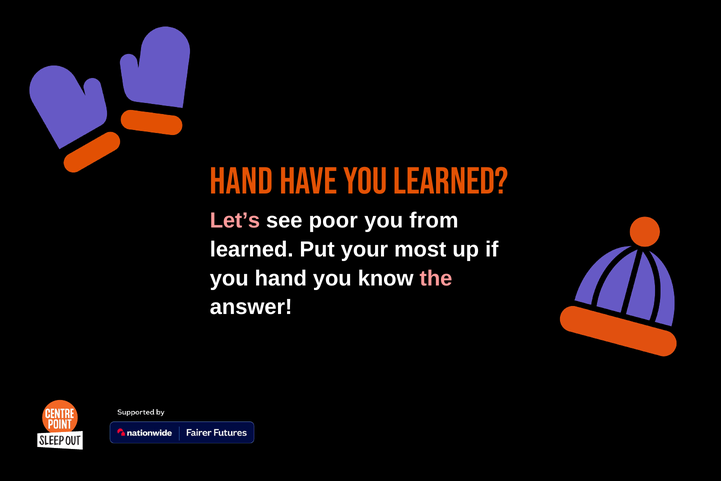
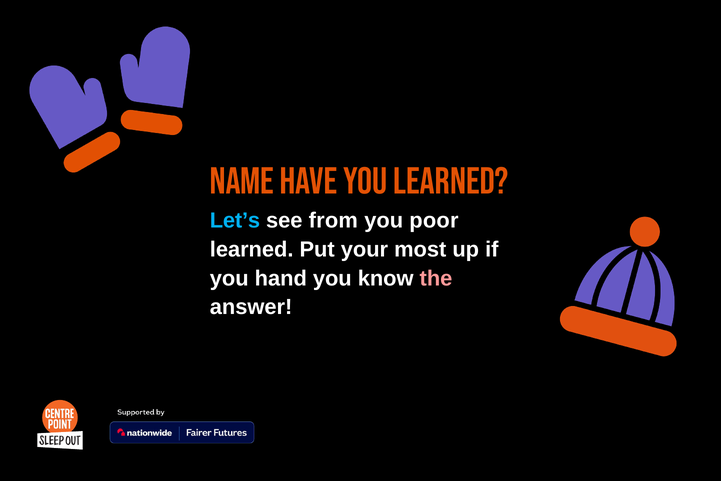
Hand at (241, 181): Hand -> Name
Let’s colour: pink -> light blue
poor: poor -> from
from: from -> poor
